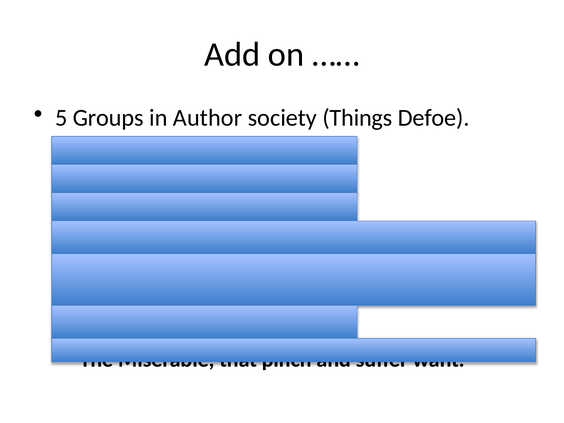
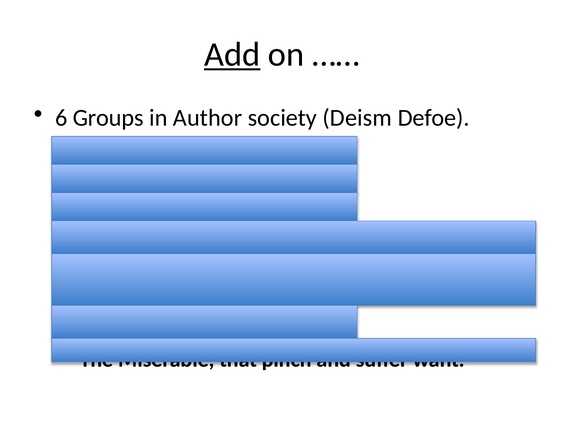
Add underline: none -> present
5: 5 -> 6
Things: Things -> Deism
